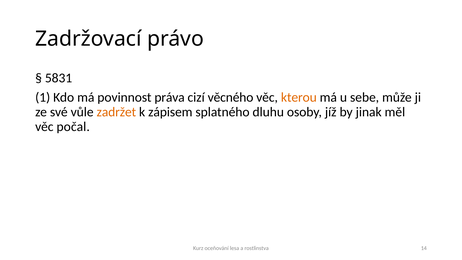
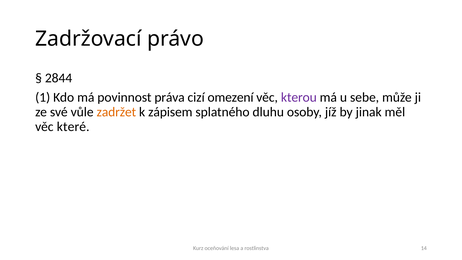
5831: 5831 -> 2844
věcného: věcného -> omezení
kterou colour: orange -> purple
počal: počal -> které
